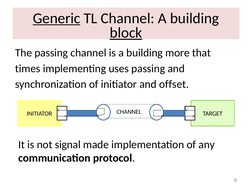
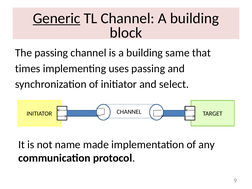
block underline: present -> none
more: more -> same
offset: offset -> select
signal: signal -> name
